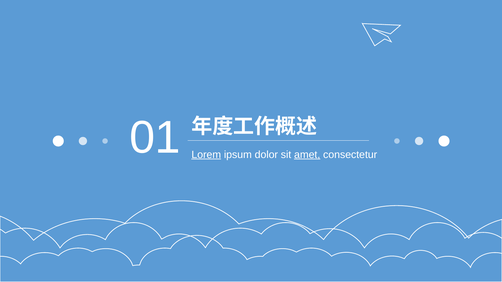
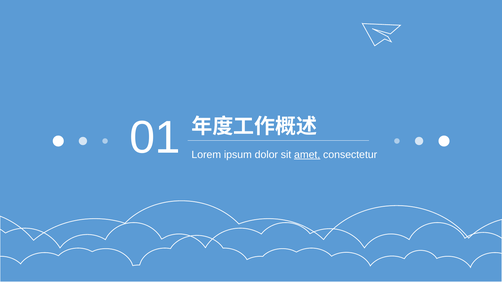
Lorem underline: present -> none
